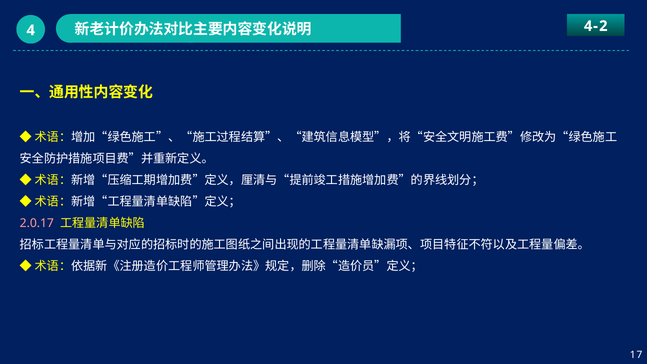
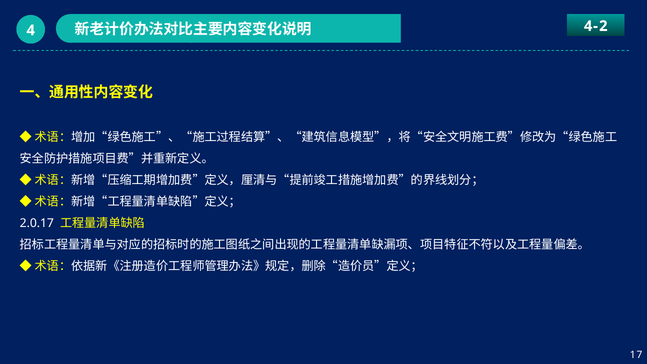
2.0.17 colour: pink -> white
